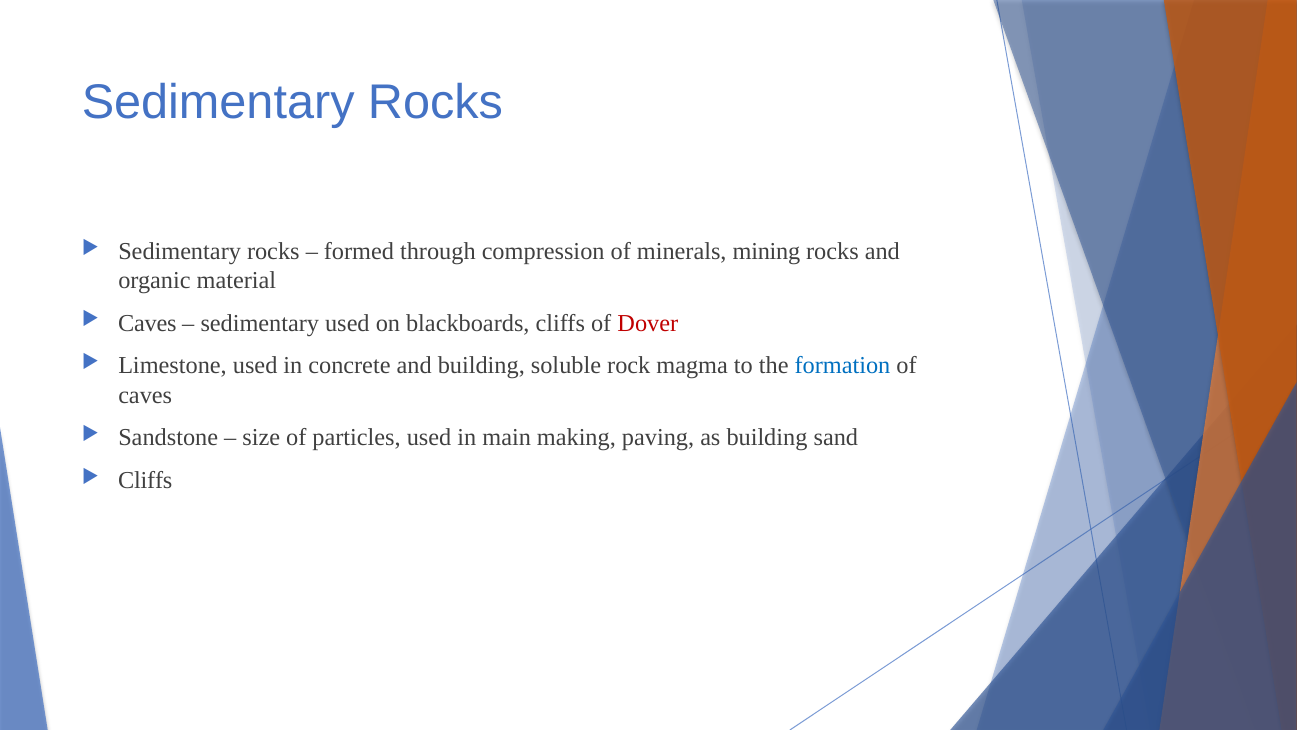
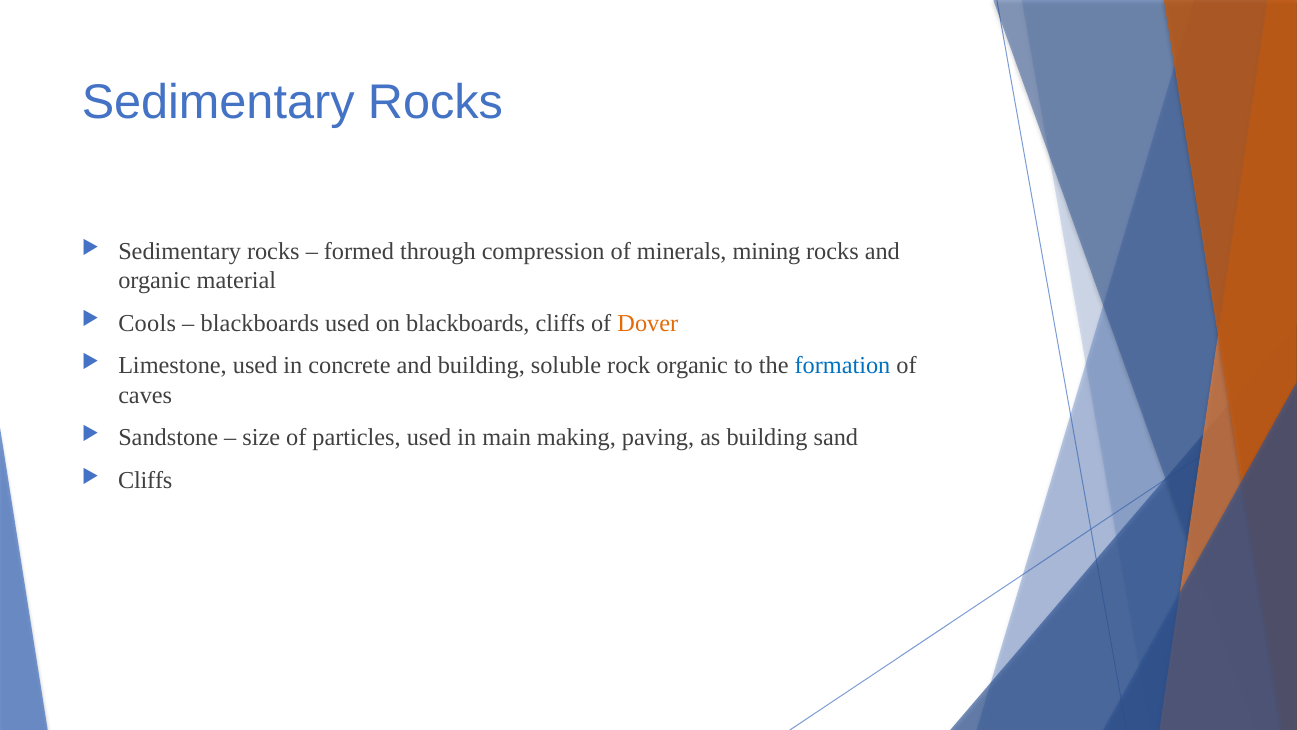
Caves at (147, 323): Caves -> Cools
sedimentary at (260, 323): sedimentary -> blackboards
Dover colour: red -> orange
rock magma: magma -> organic
